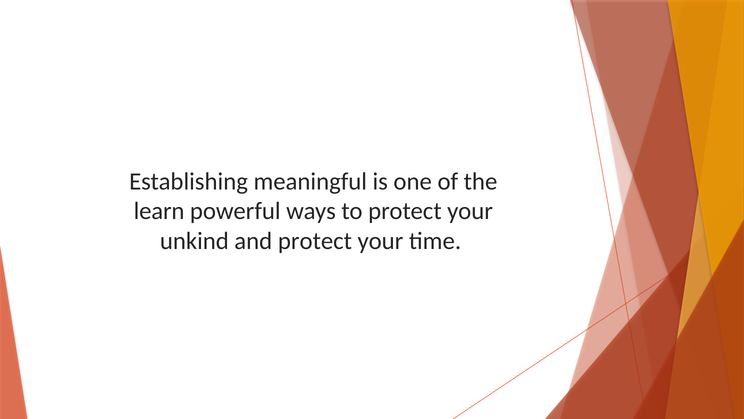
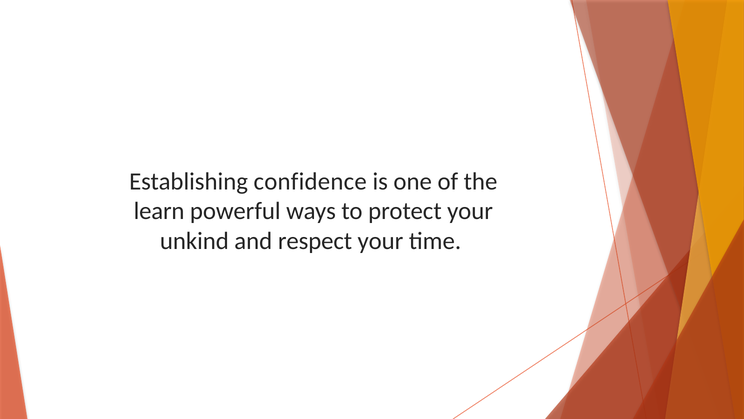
meaningful: meaningful -> confidence
and protect: protect -> respect
